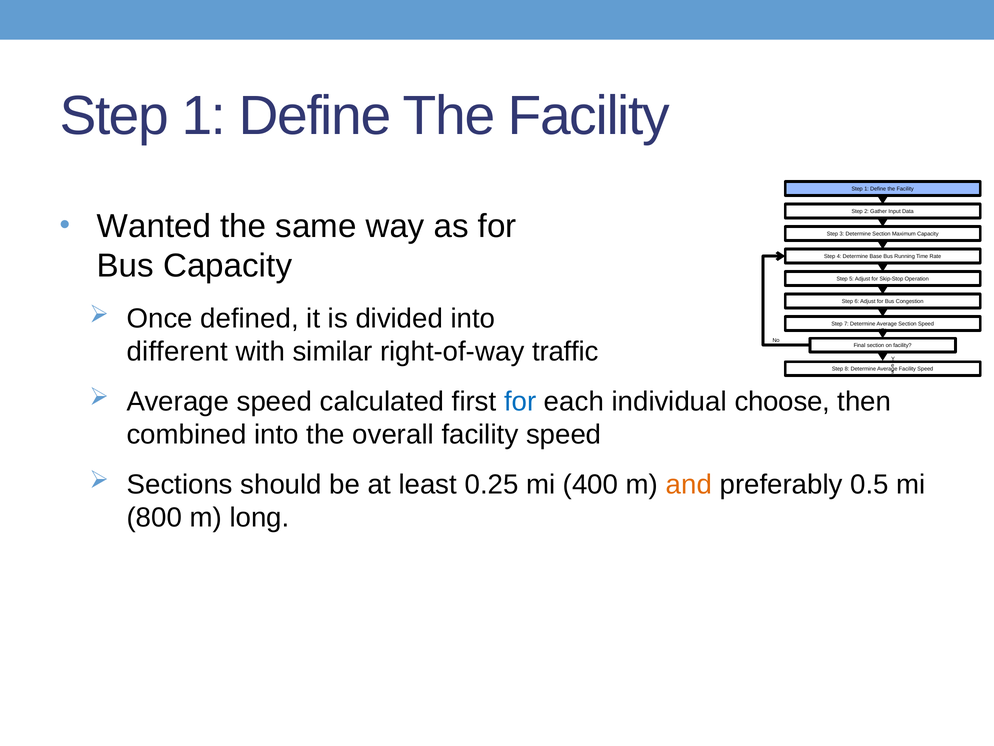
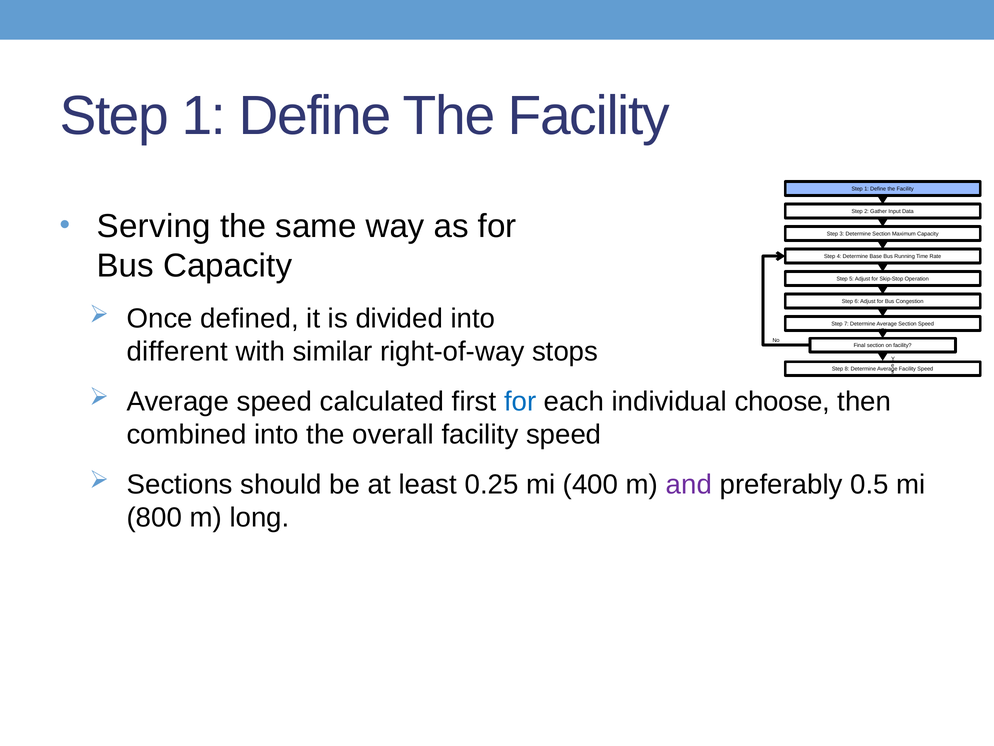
Wanted: Wanted -> Serving
traffic: traffic -> stops
and colour: orange -> purple
